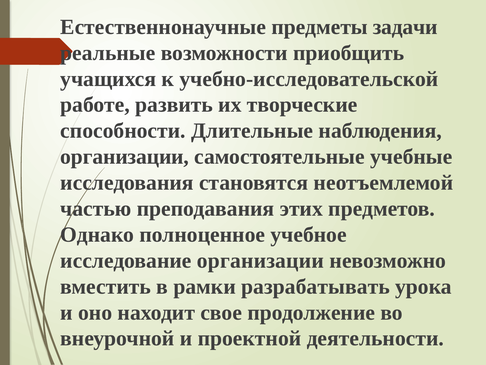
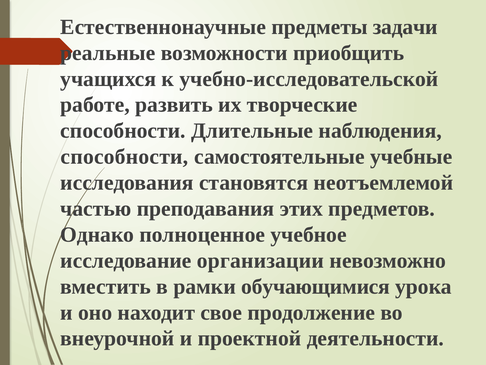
организации at (125, 157): организации -> способности
разрабатывать: разрабатывать -> обучающимися
